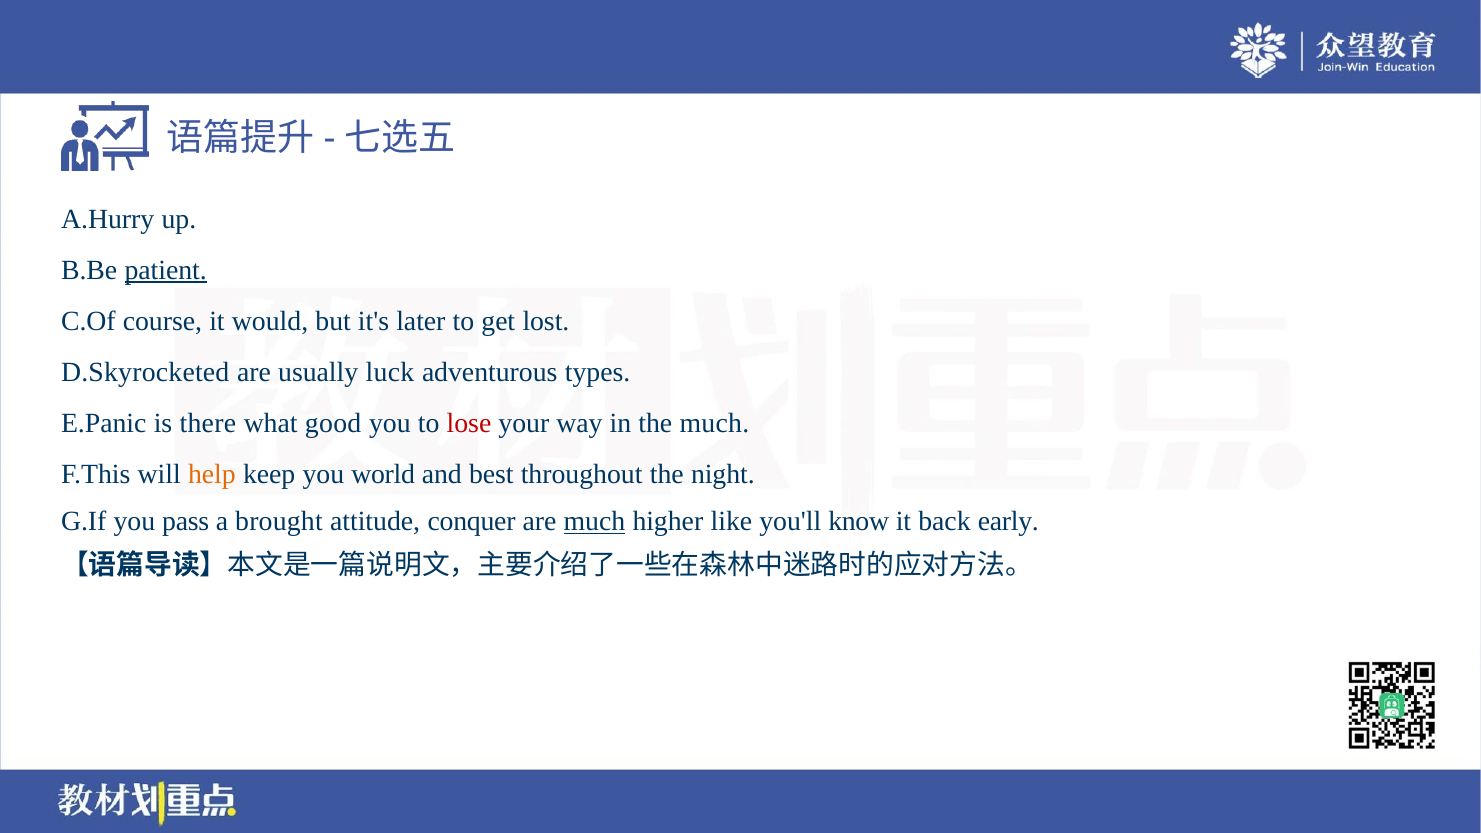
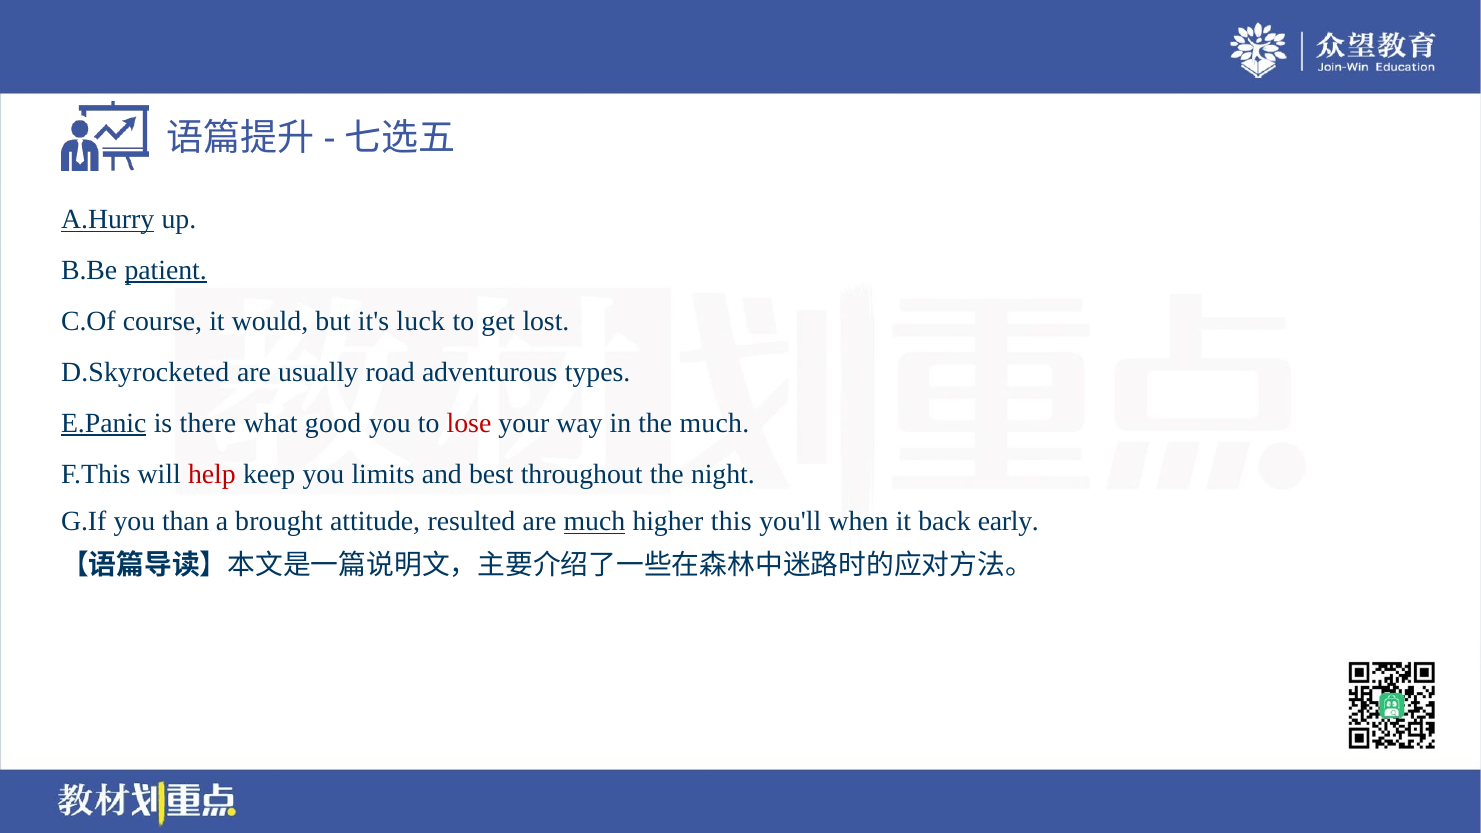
A.Hurry underline: none -> present
later: later -> luck
luck: luck -> road
E.Panic underline: none -> present
help colour: orange -> red
world: world -> limits
pass: pass -> than
conquer: conquer -> resulted
like: like -> this
know: know -> when
